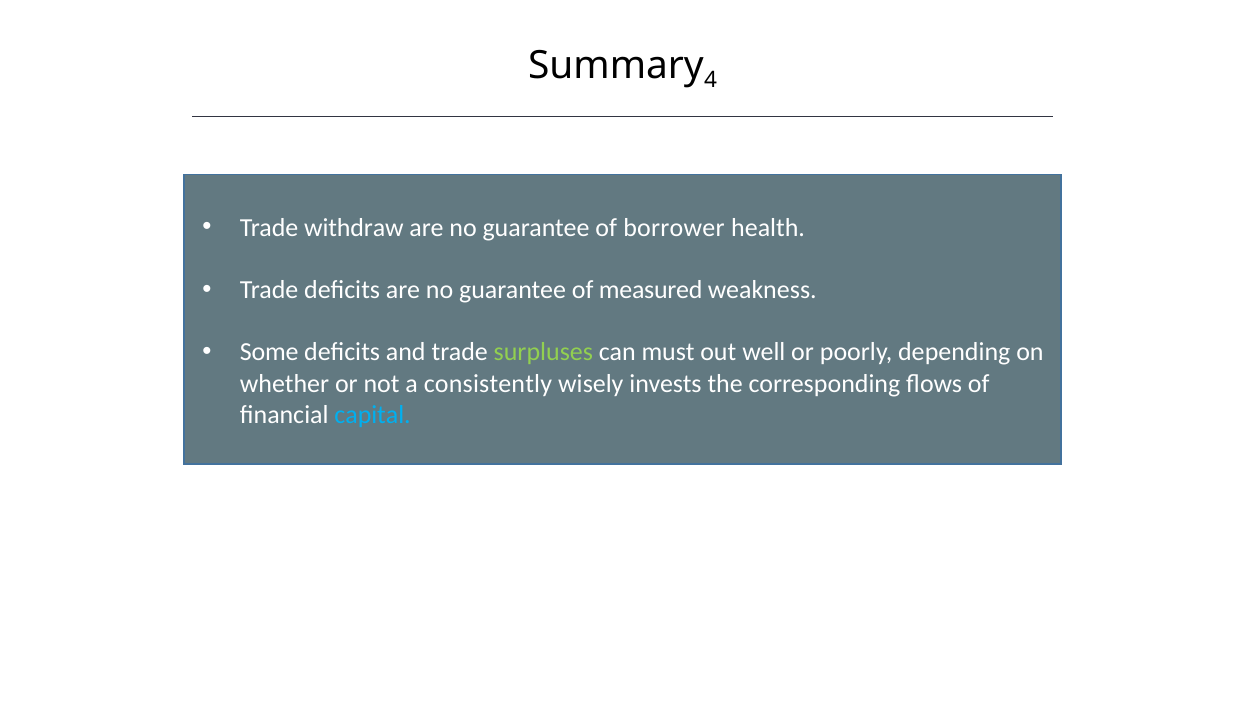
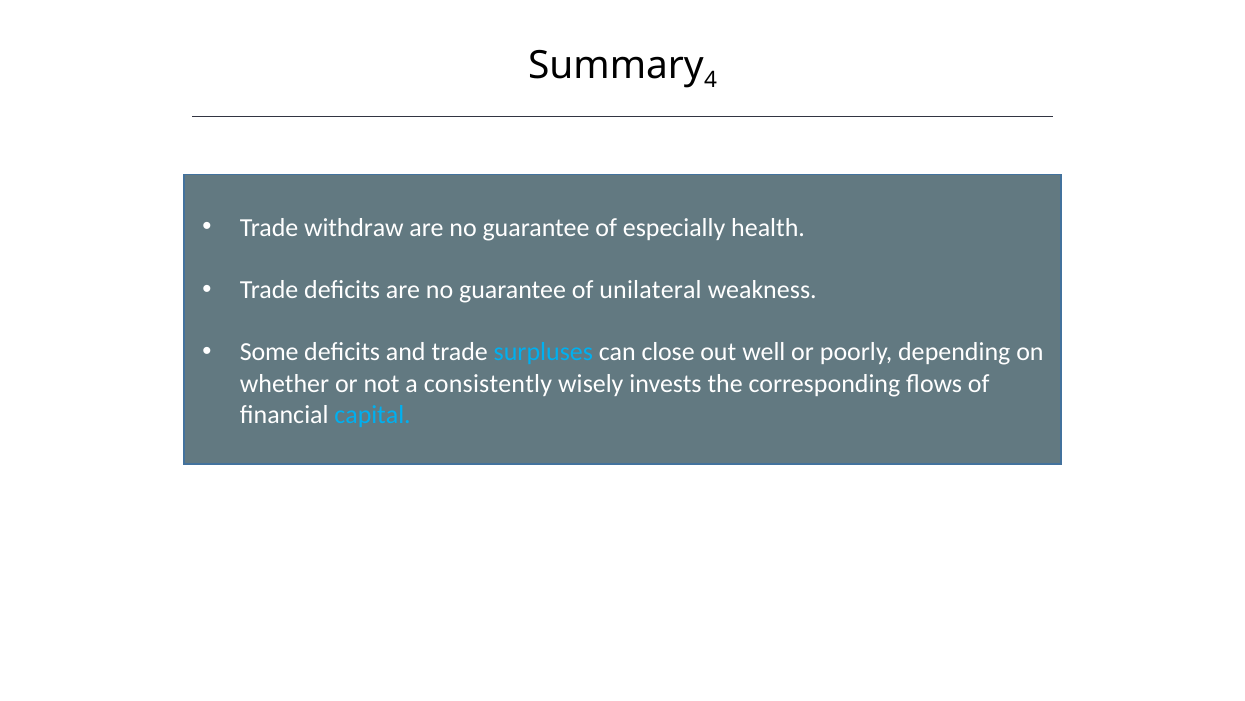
borrower: borrower -> especially
measured: measured -> unilateral
surpluses colour: light green -> light blue
must: must -> close
